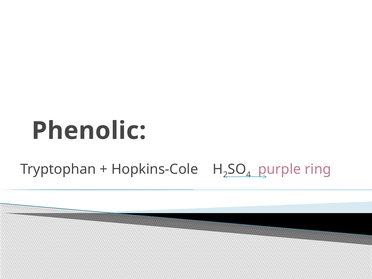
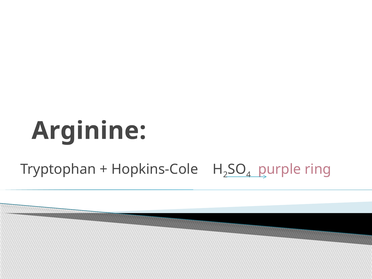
Phenolic: Phenolic -> Arginine
